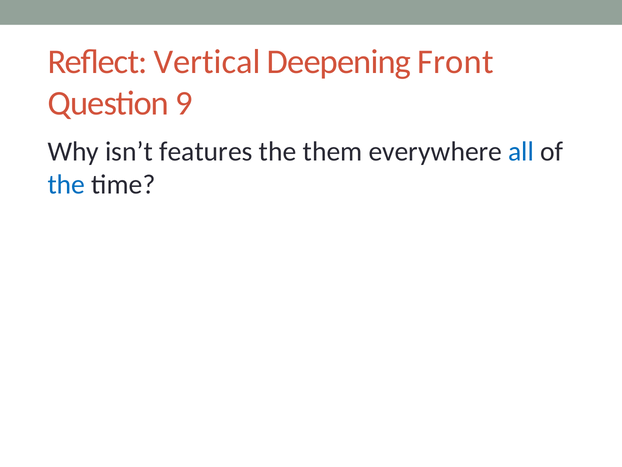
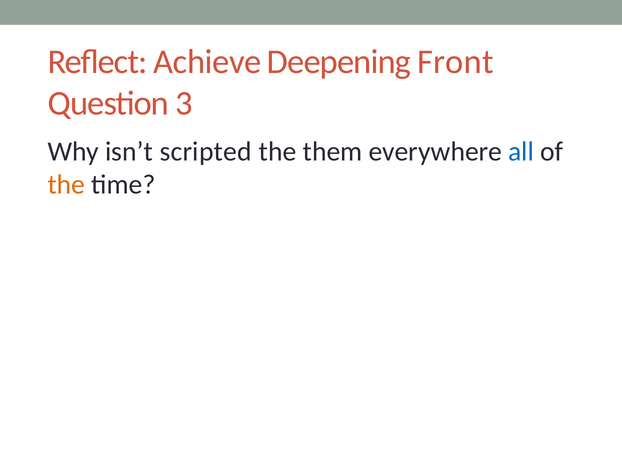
Vertical: Vertical -> Achieve
9: 9 -> 3
features: features -> scripted
the at (66, 184) colour: blue -> orange
